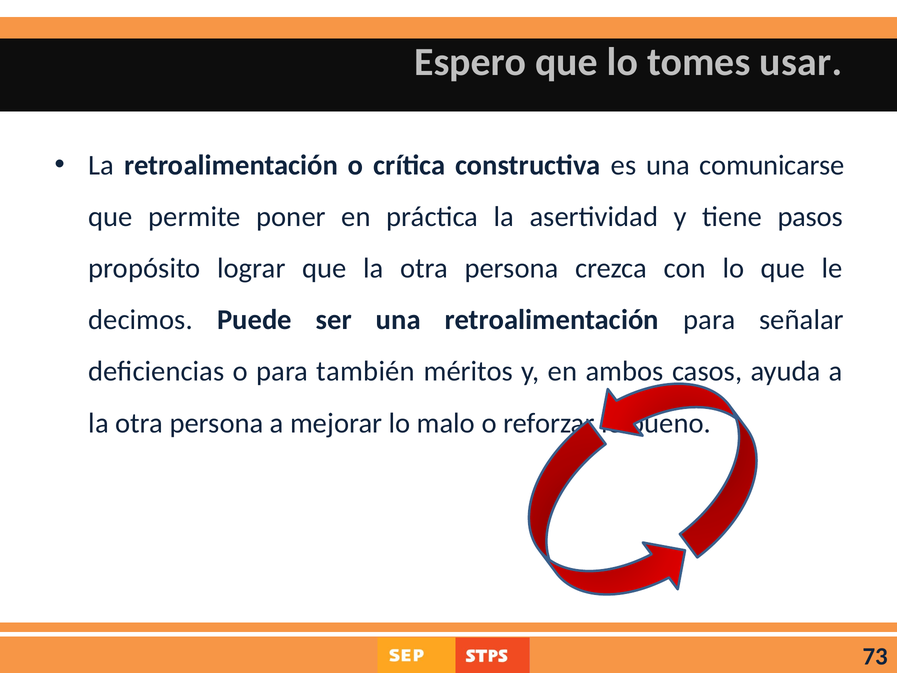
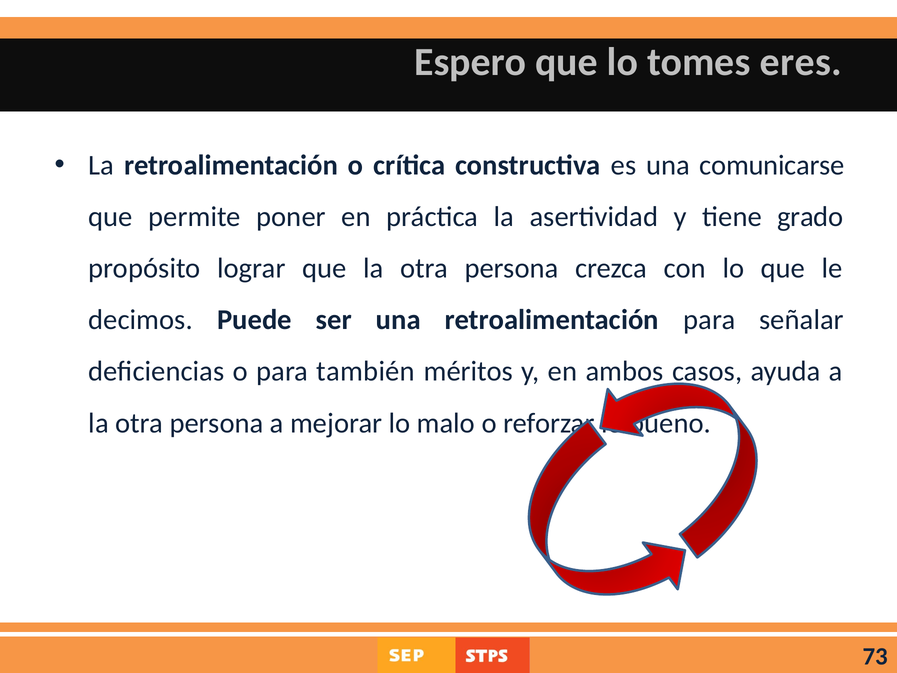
usar: usar -> eres
pasos: pasos -> grado
